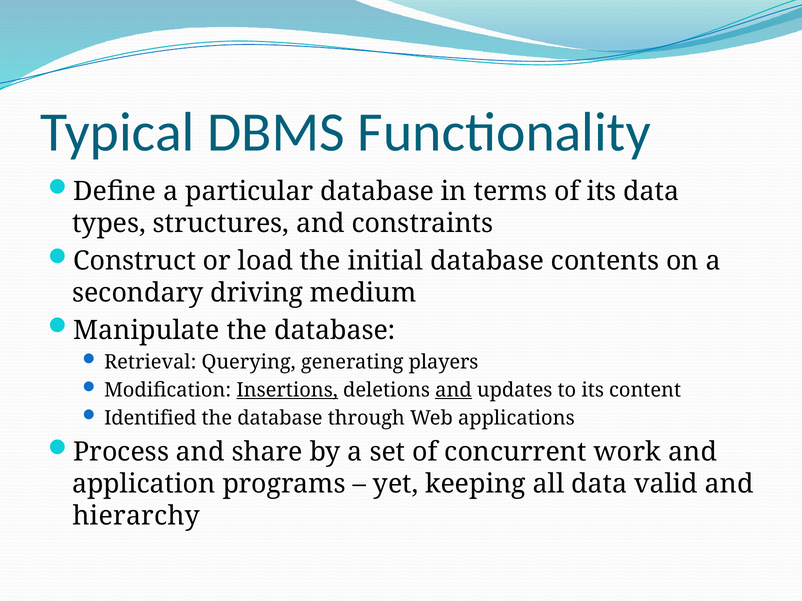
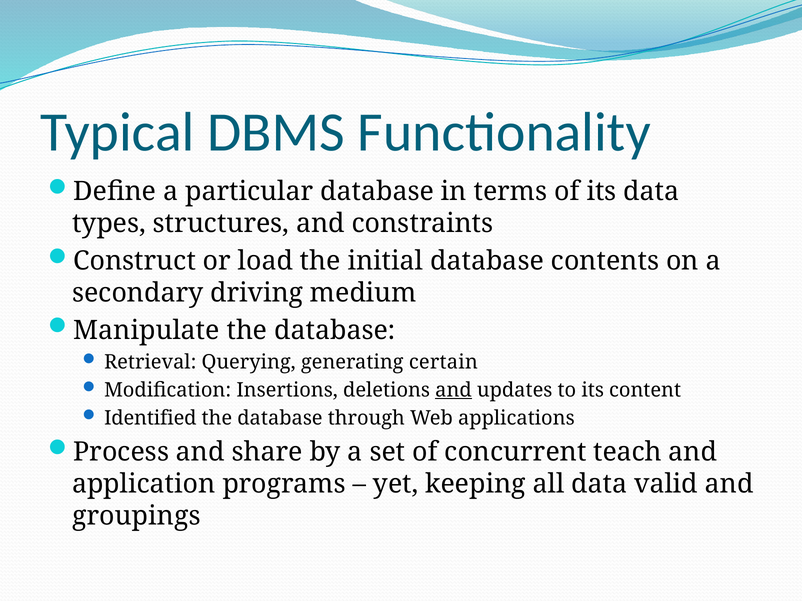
players: players -> certain
Insertions underline: present -> none
work: work -> teach
hierarchy: hierarchy -> groupings
